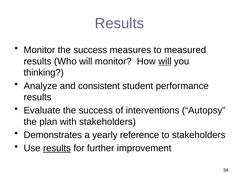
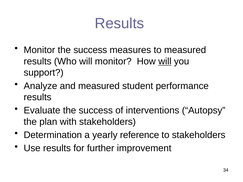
thinking: thinking -> support
and consistent: consistent -> measured
Demonstrates: Demonstrates -> Determination
results at (57, 148) underline: present -> none
